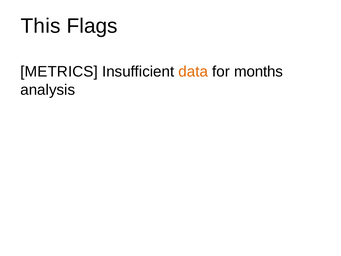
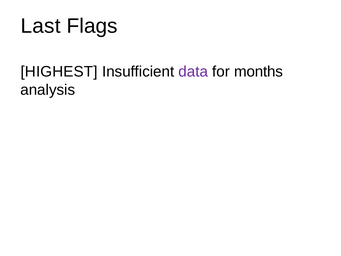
This: This -> Last
METRICS: METRICS -> HIGHEST
data colour: orange -> purple
